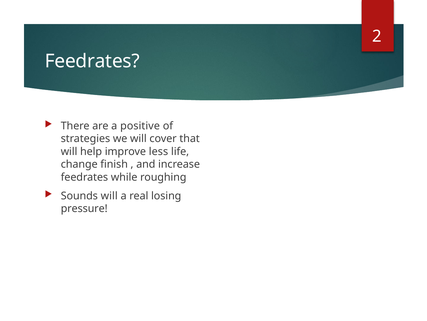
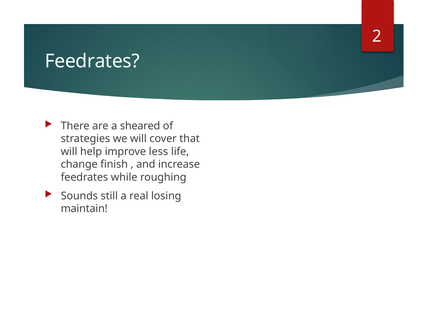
positive: positive -> sheared
Sounds will: will -> still
pressure: pressure -> maintain
